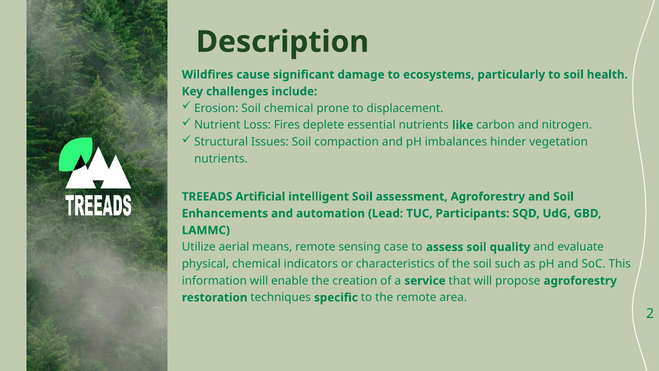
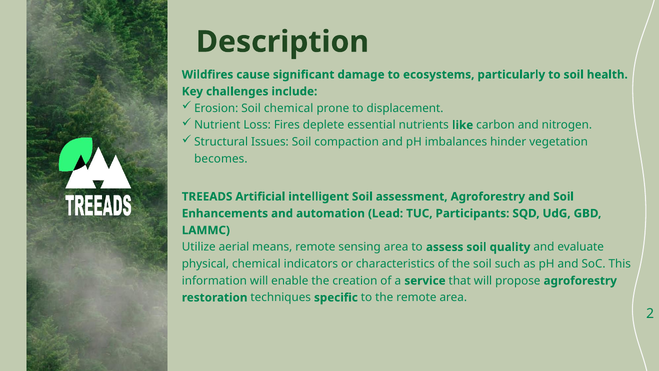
nutrients at (221, 159): nutrients -> becomes
sensing case: case -> area
